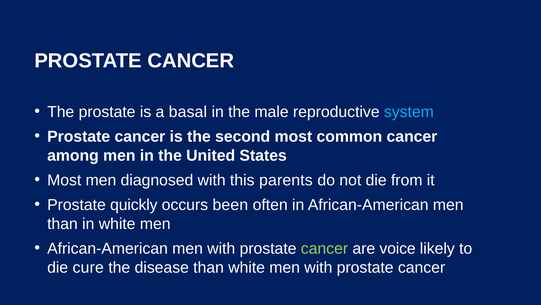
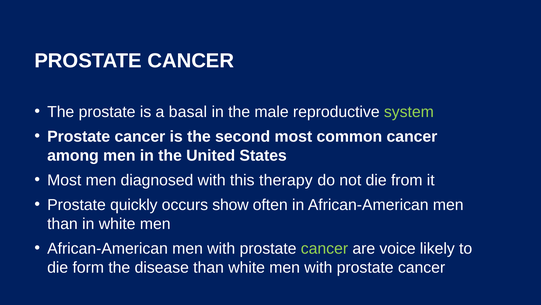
system colour: light blue -> light green
parents: parents -> therapy
been: been -> show
cure: cure -> form
